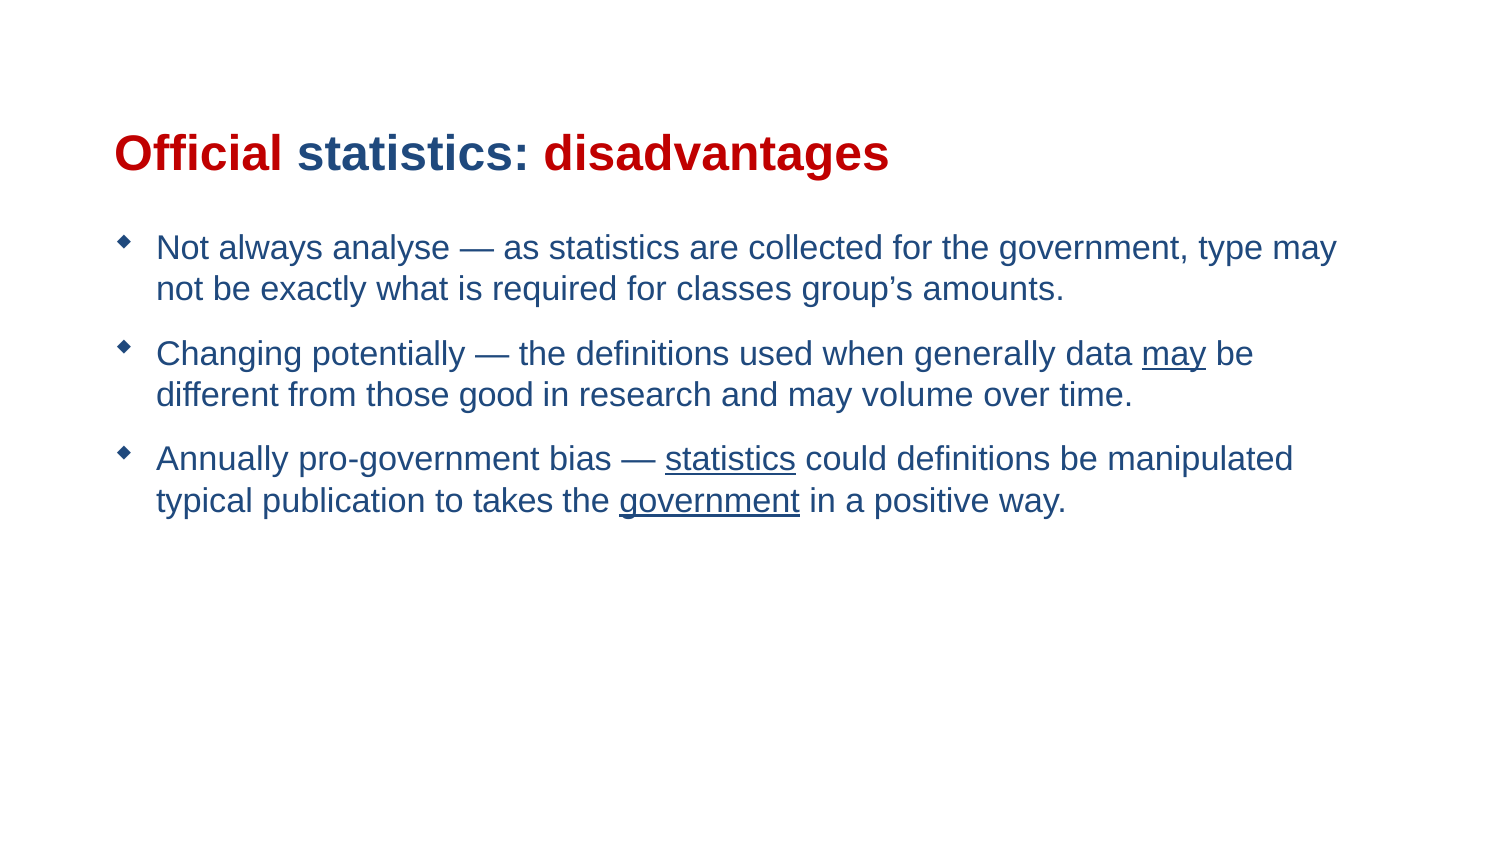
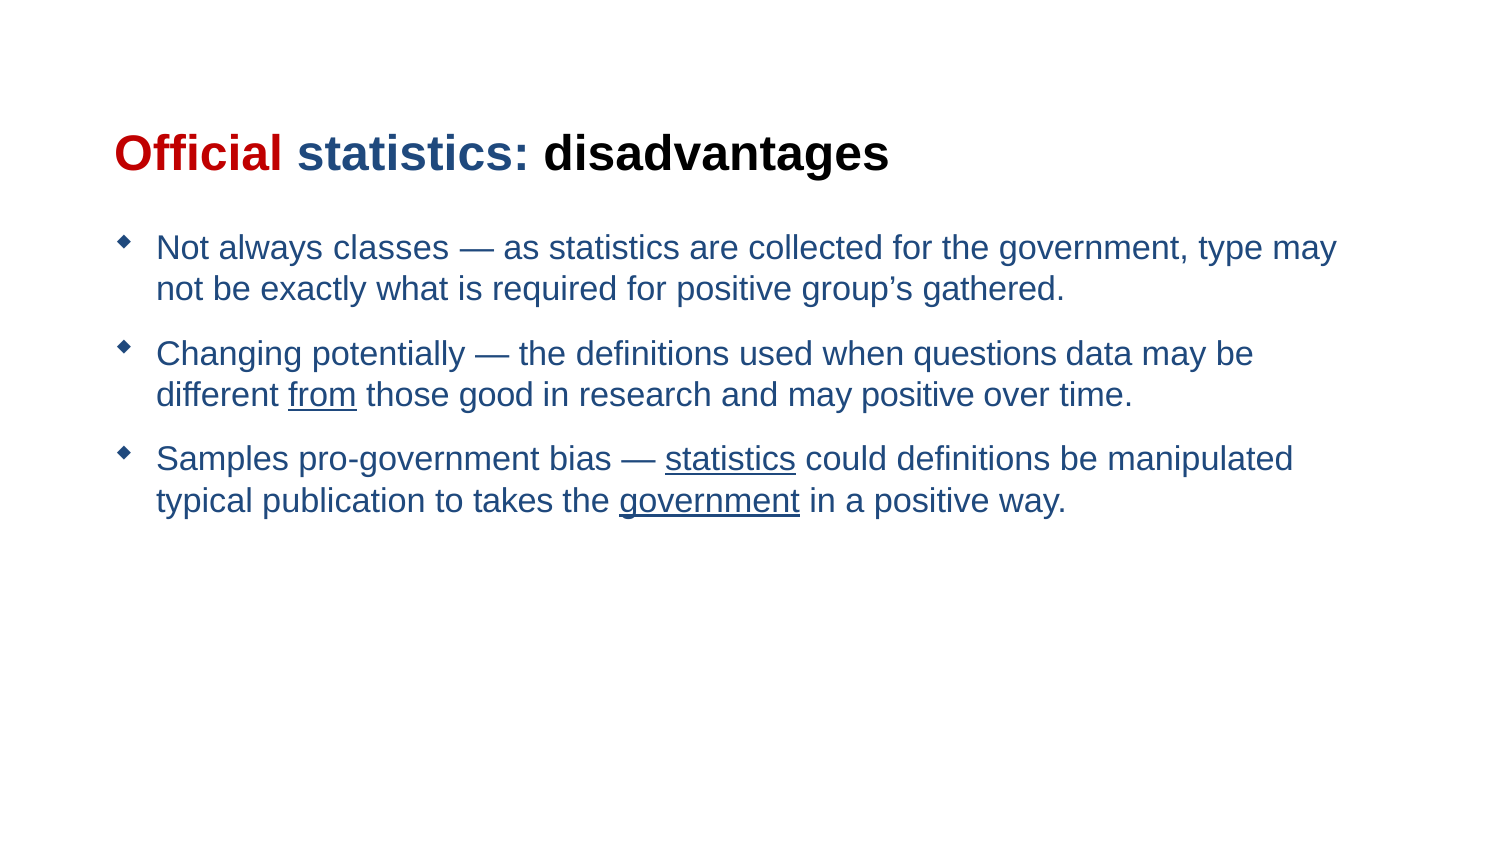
disadvantages colour: red -> black
analyse: analyse -> classes
for classes: classes -> positive
amounts: amounts -> gathered
generally: generally -> questions
may at (1174, 354) underline: present -> none
from underline: none -> present
may volume: volume -> positive
Annually: Annually -> Samples
